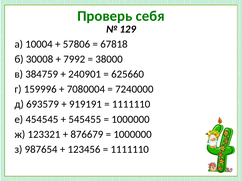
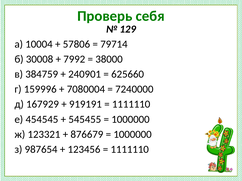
67818: 67818 -> 79714
693579: 693579 -> 167929
